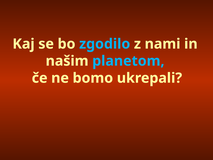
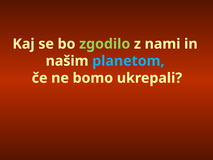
zgodilo colour: light blue -> light green
